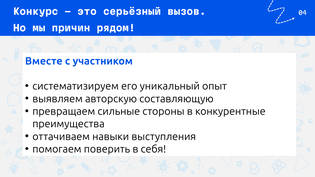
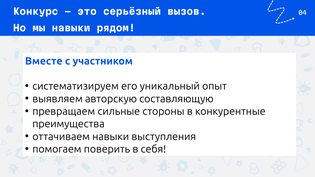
мы причин: причин -> навыки
